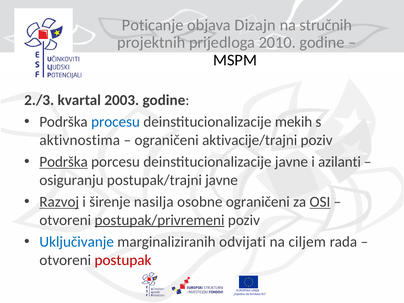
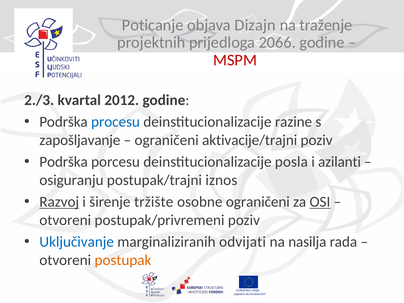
stručnih: stručnih -> traženje
2010: 2010 -> 2066
MSPM colour: black -> red
2003: 2003 -> 2012
mekih: mekih -> razine
aktivnostima: aktivnostima -> zapošljavanje
Podrška at (64, 162) underline: present -> none
deinstitucionalizacije javne: javne -> posla
postupak/trajni javne: javne -> iznos
nasilja: nasilja -> tržište
postupak/privremeni underline: present -> none
ciljem: ciljem -> nasilja
postupak colour: red -> orange
